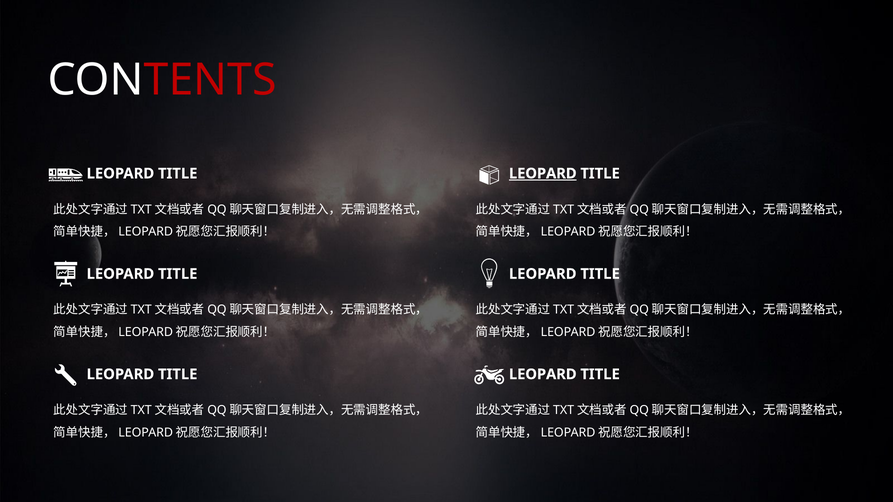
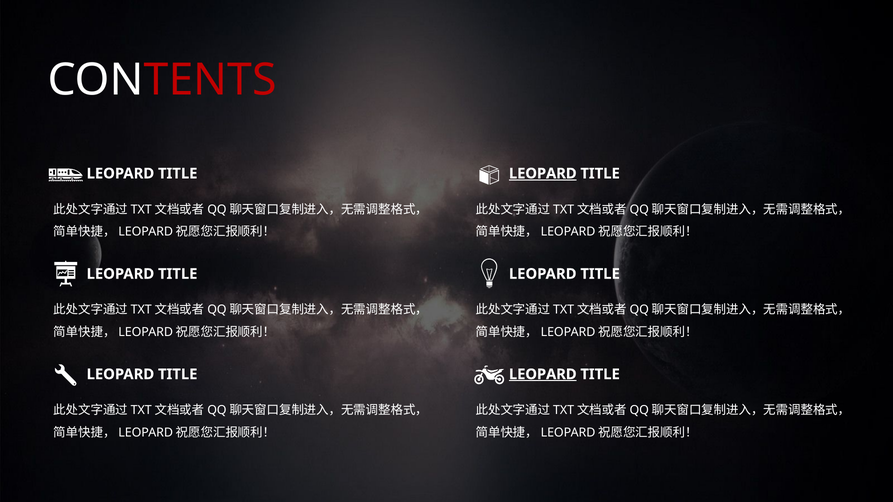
LEOPARD at (543, 375) underline: none -> present
